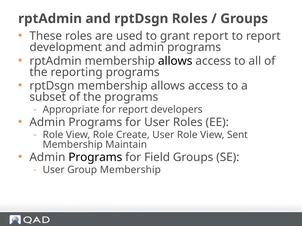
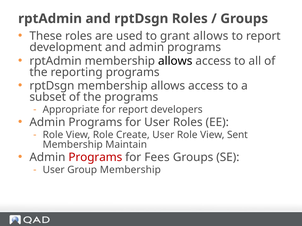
grant report: report -> allows
Programs at (95, 158) colour: black -> red
Field: Field -> Fees
